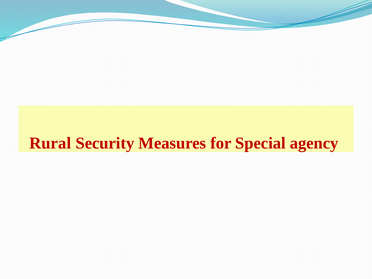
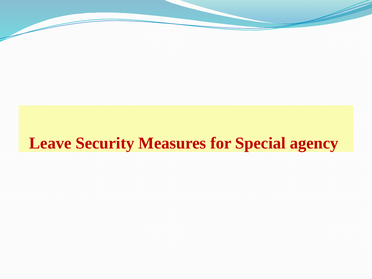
Rural: Rural -> Leave
